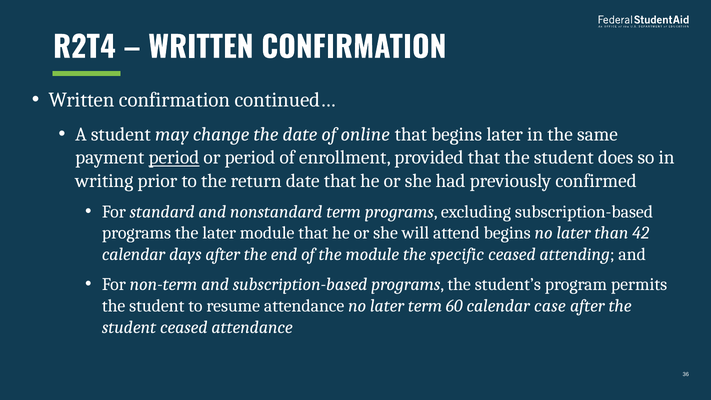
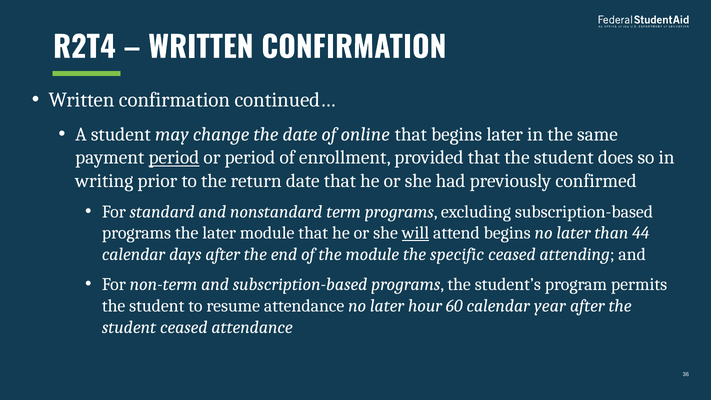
will underline: none -> present
42: 42 -> 44
later term: term -> hour
case: case -> year
